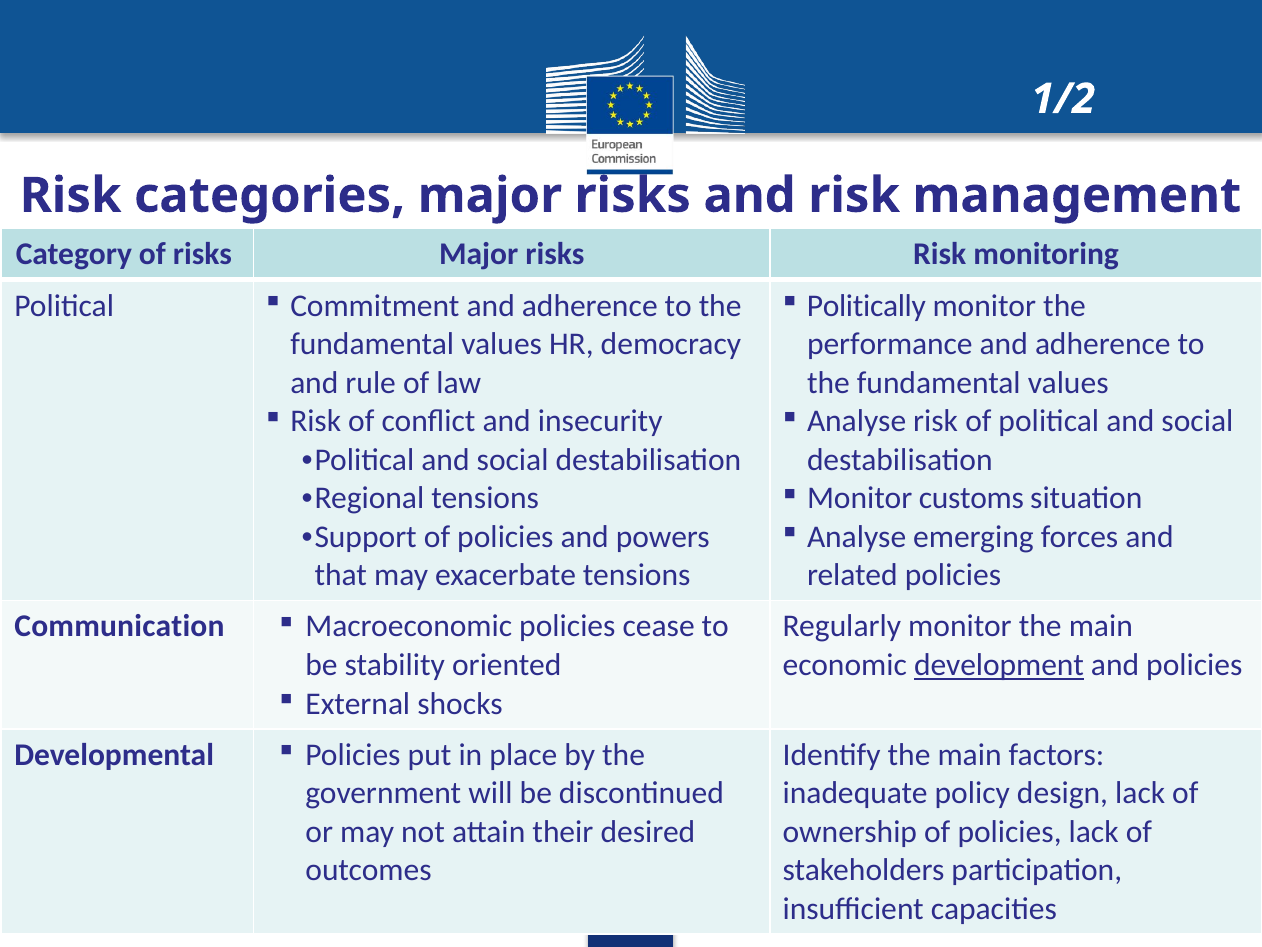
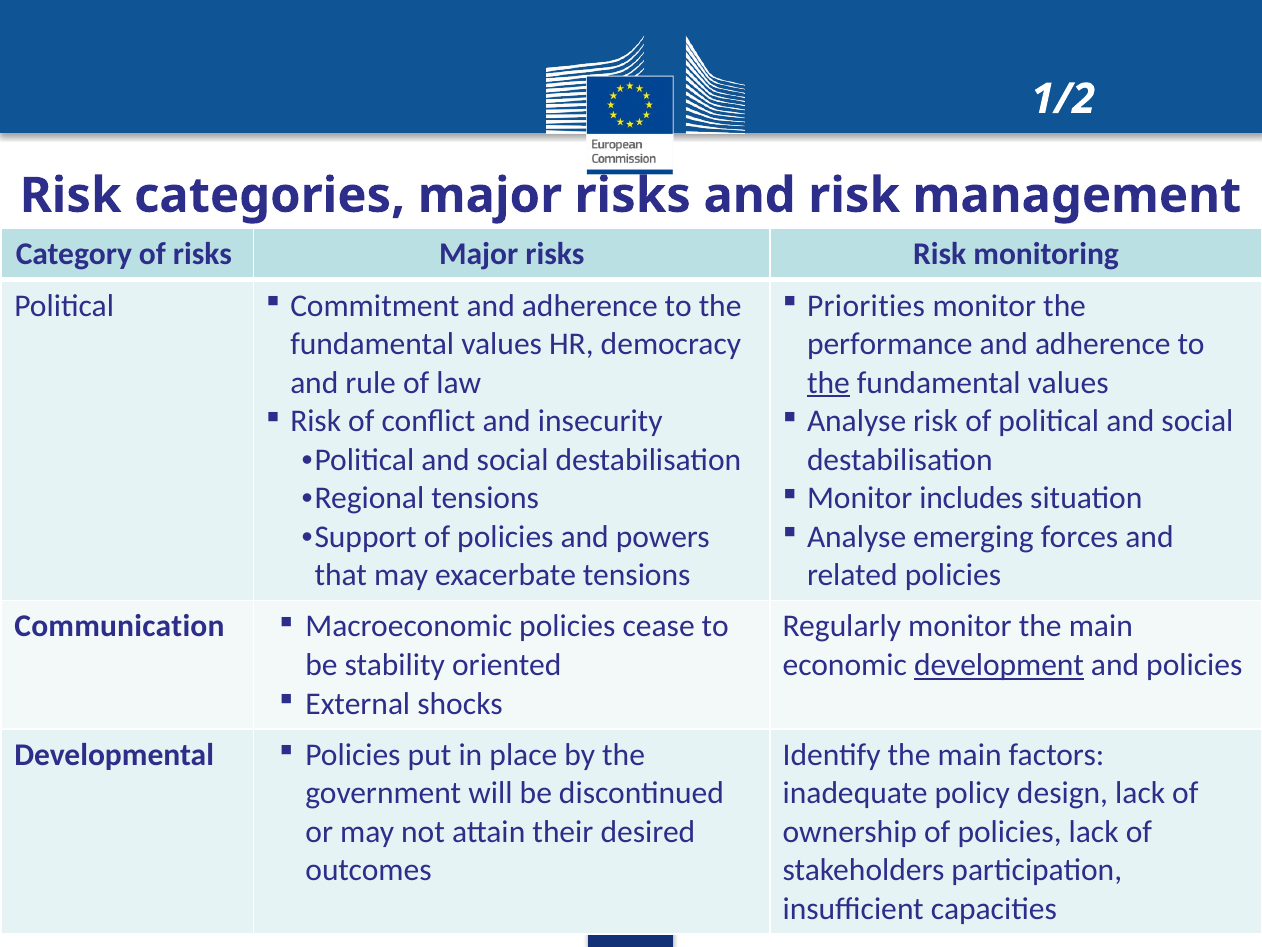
Politically: Politically -> Priorities
the at (828, 382) underline: none -> present
customs: customs -> includes
